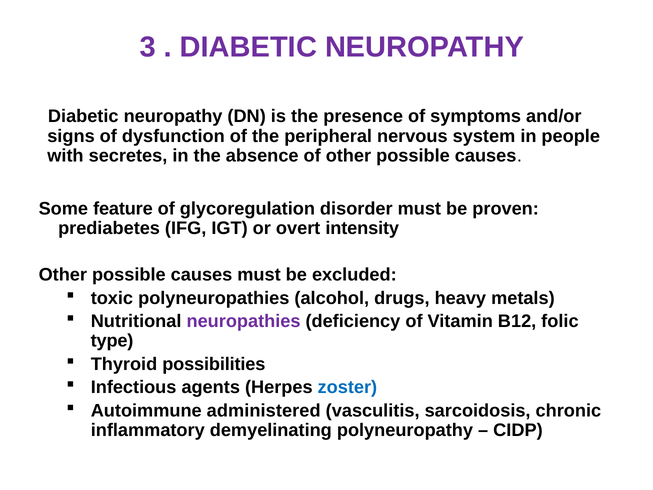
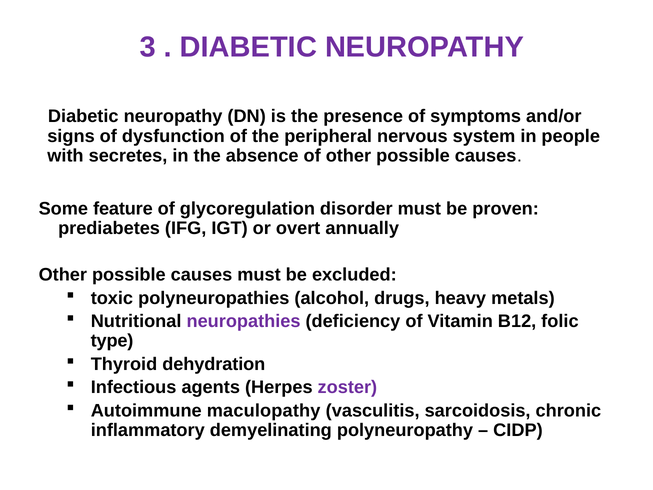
intensity: intensity -> annually
possibilities: possibilities -> dehydration
zoster colour: blue -> purple
administered: administered -> maculopathy
